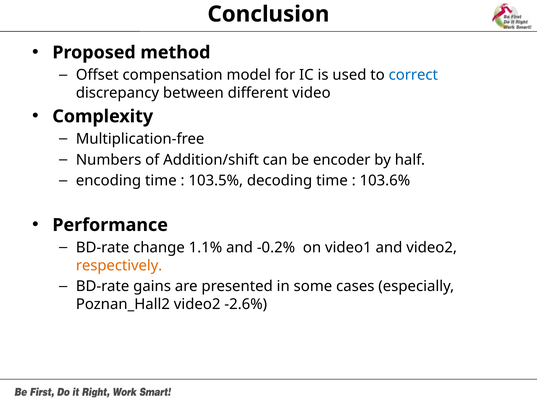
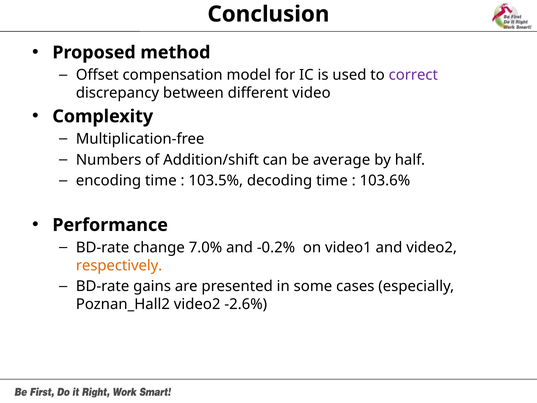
correct colour: blue -> purple
encoder: encoder -> average
1.1%: 1.1% -> 7.0%
